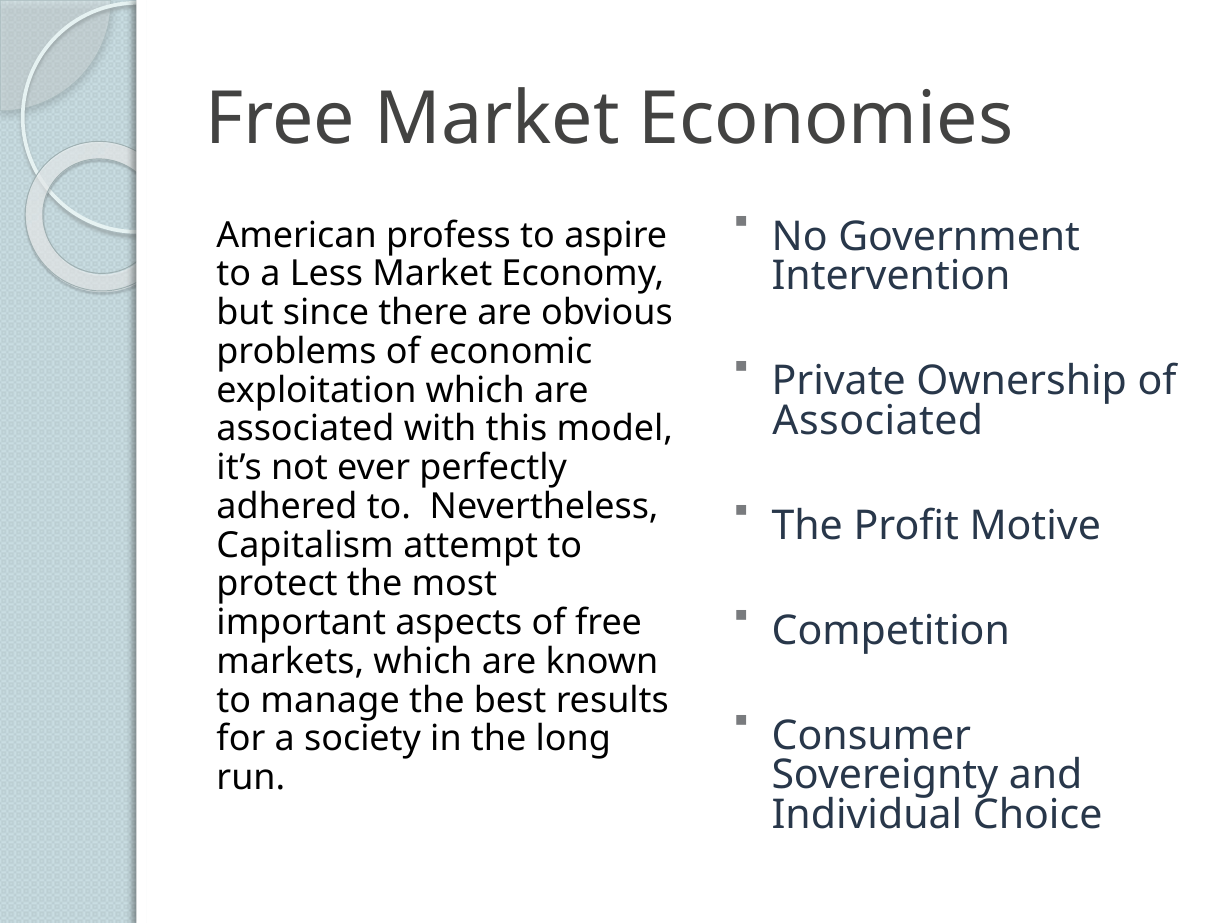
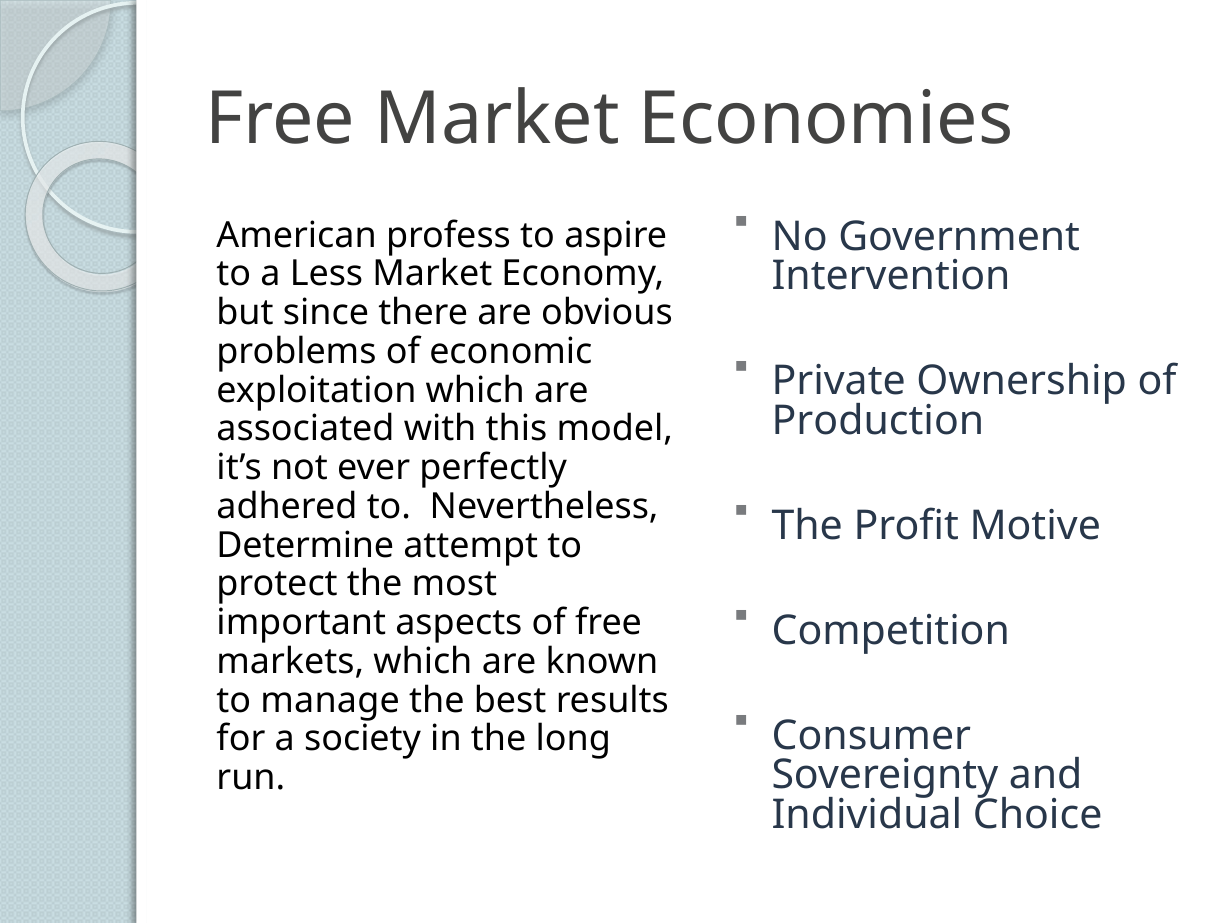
Associated at (878, 421): Associated -> Production
Capitalism: Capitalism -> Determine
